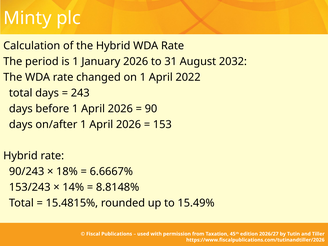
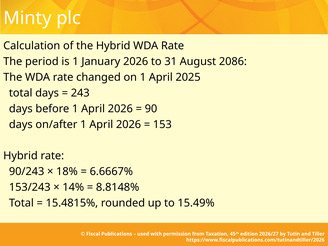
2032: 2032 -> 2086
2022: 2022 -> 2025
